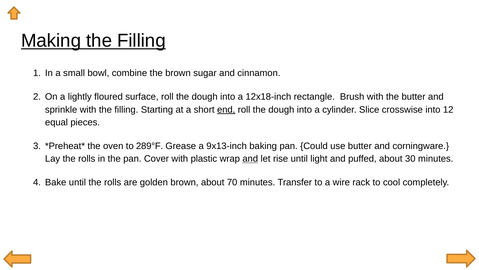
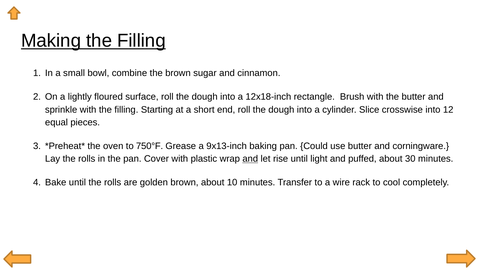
end underline: present -> none
289°F: 289°F -> 750°F
70: 70 -> 10
